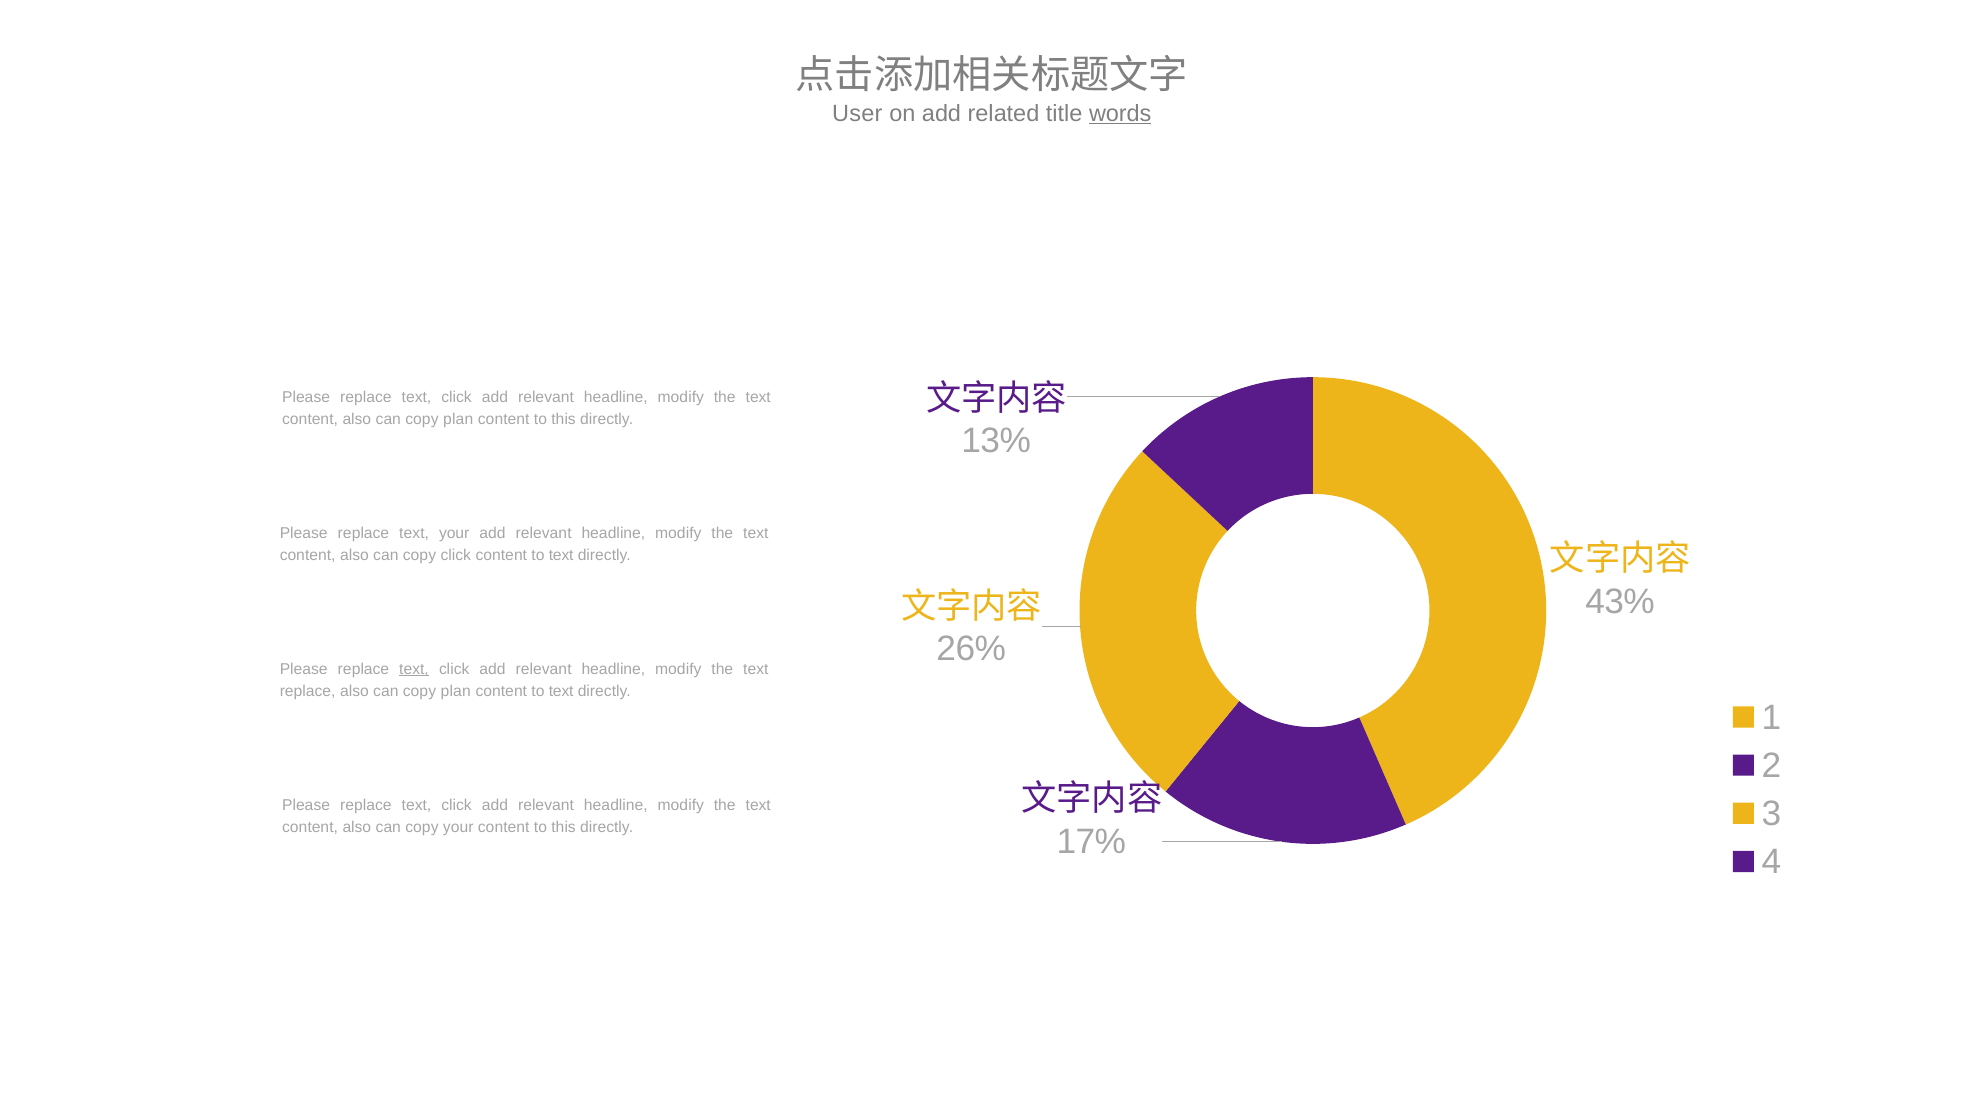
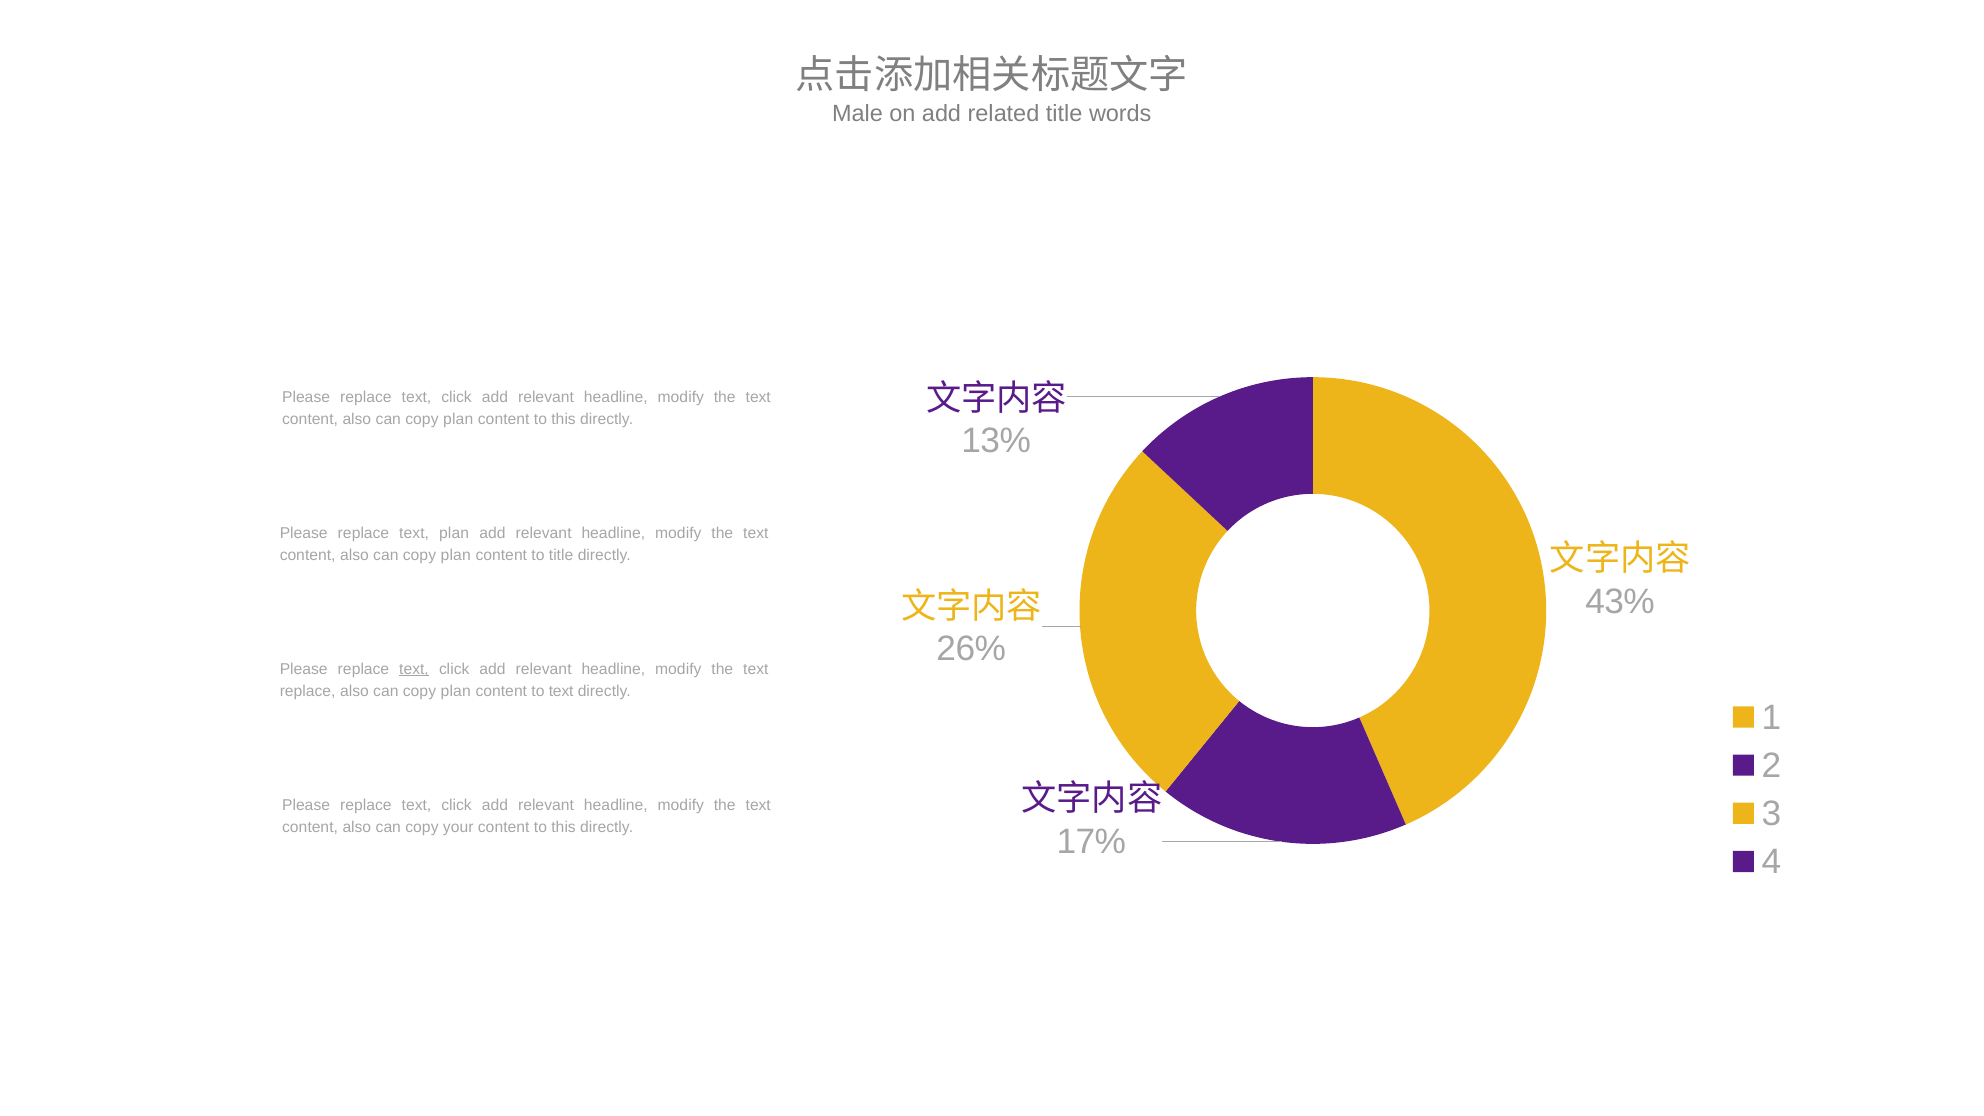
User: User -> Male
words underline: present -> none
text your: your -> plan
click at (456, 555): click -> plan
text at (561, 555): text -> title
